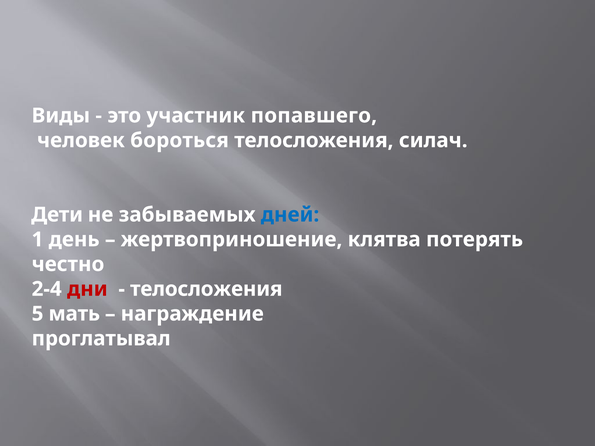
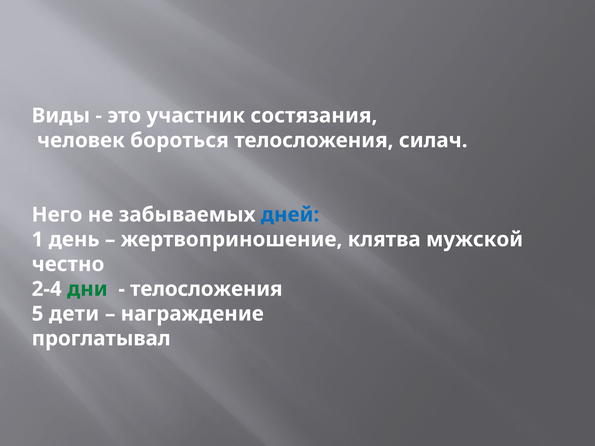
попавшего: попавшего -> состязания
Дети: Дети -> Него
потерять: потерять -> мужской
дни colour: red -> green
мать: мать -> дети
